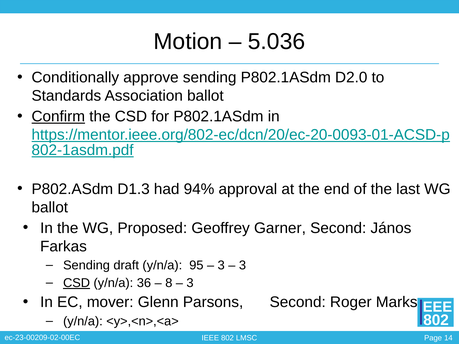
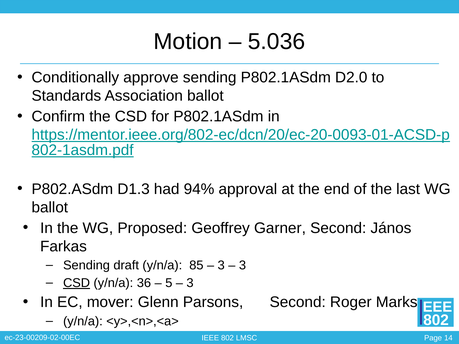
Confirm underline: present -> none
95: 95 -> 85
8: 8 -> 5
